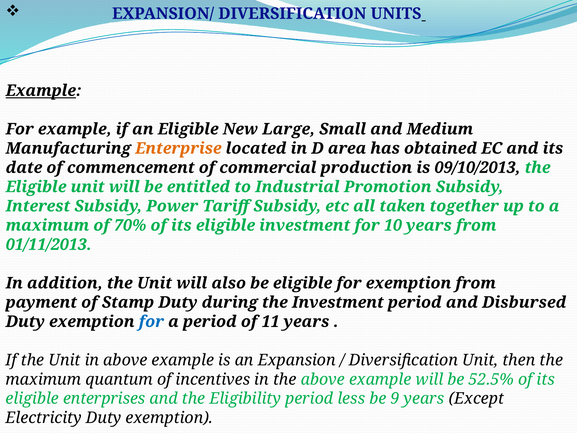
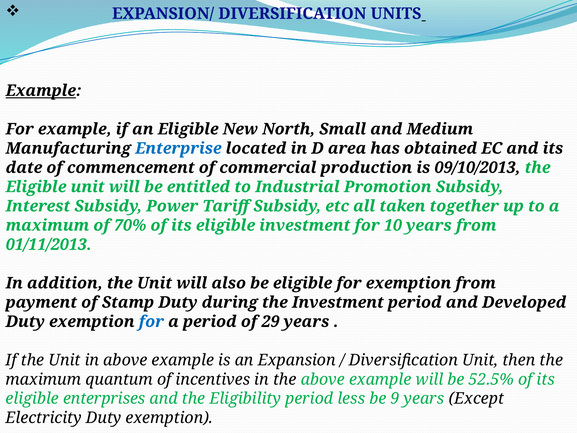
Large: Large -> North
Enterprise colour: orange -> blue
Disbursed: Disbursed -> Developed
11: 11 -> 29
